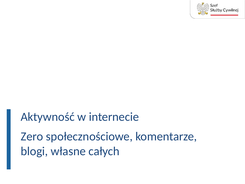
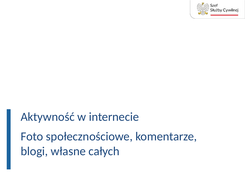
Zero: Zero -> Foto
